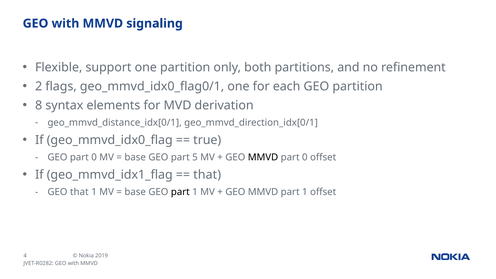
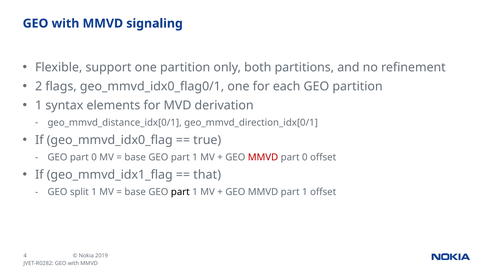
8 at (39, 105): 8 -> 1
5 at (195, 157): 5 -> 1
MMVD at (263, 157) colour: black -> red
GEO that: that -> split
